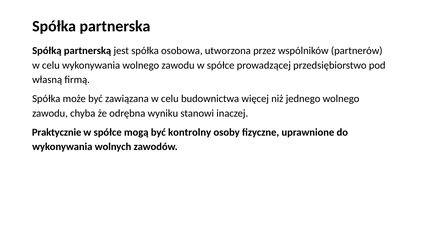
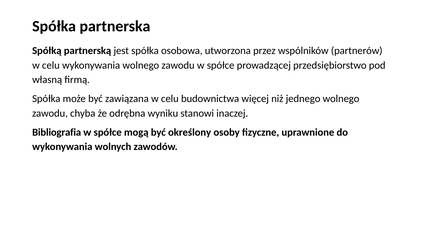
Praktycznie: Praktycznie -> Bibliografia
kontrolny: kontrolny -> określony
